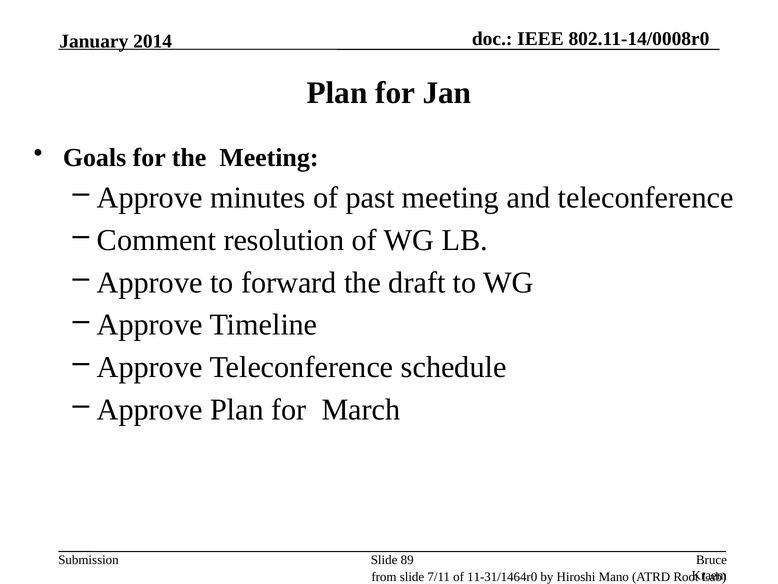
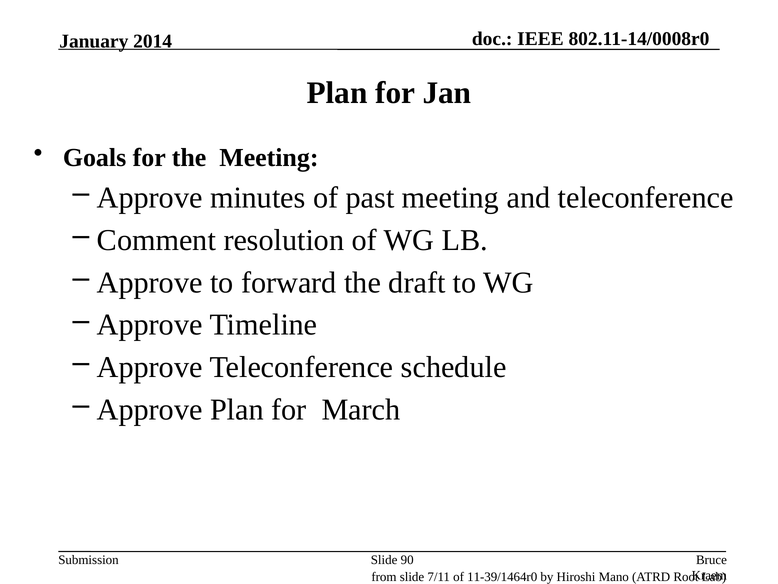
89: 89 -> 90
11-31/1464r0: 11-31/1464r0 -> 11-39/1464r0
